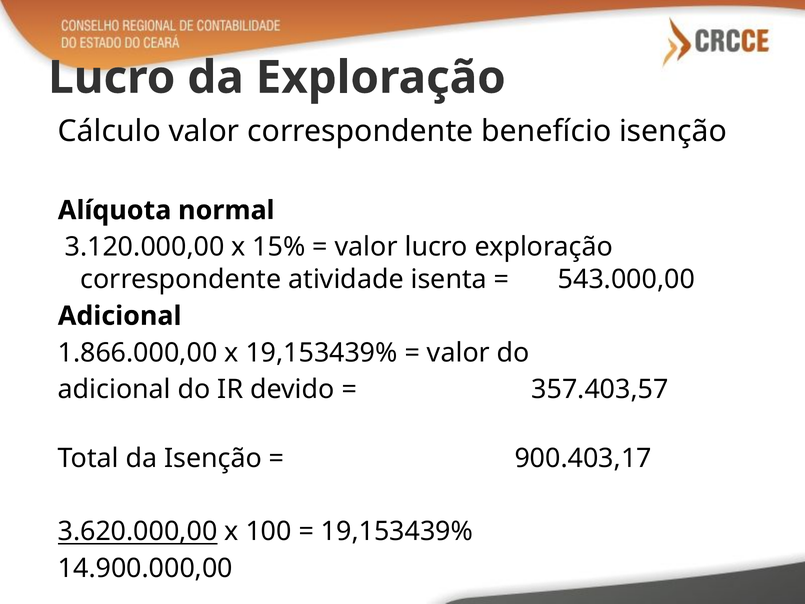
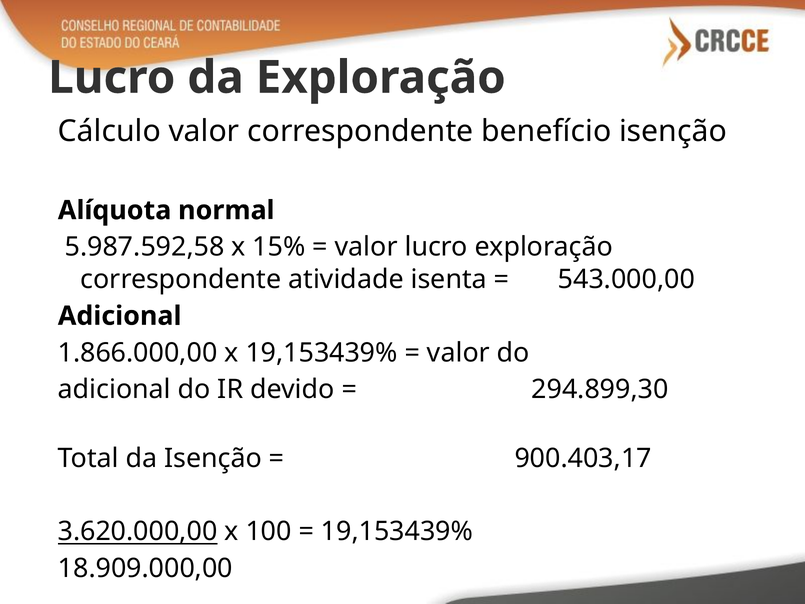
3.120.000,00: 3.120.000,00 -> 5.987.592,58
357.403,57: 357.403,57 -> 294.899,30
14.900.000,00: 14.900.000,00 -> 18.909.000,00
